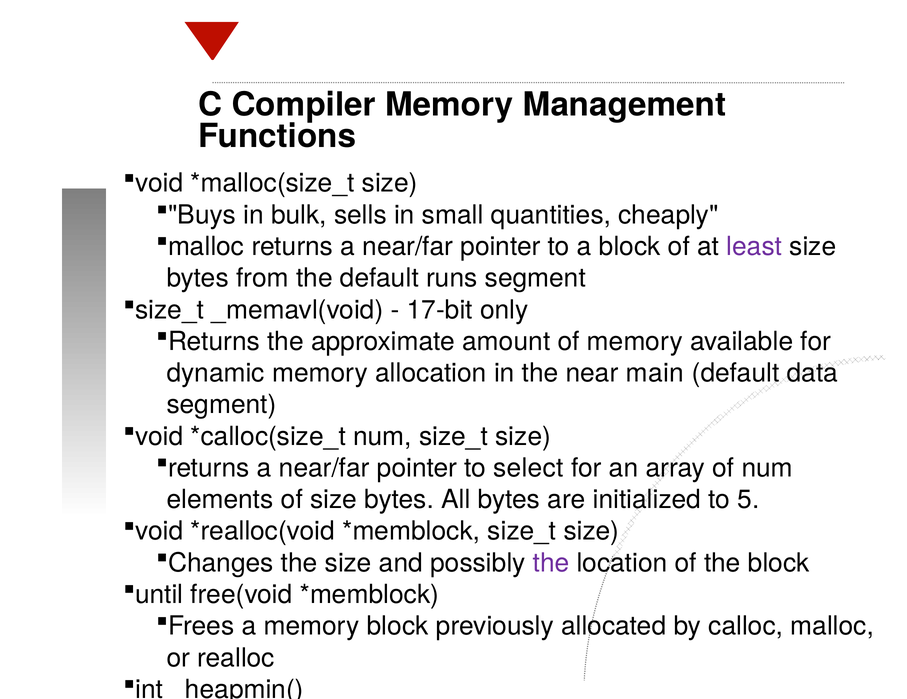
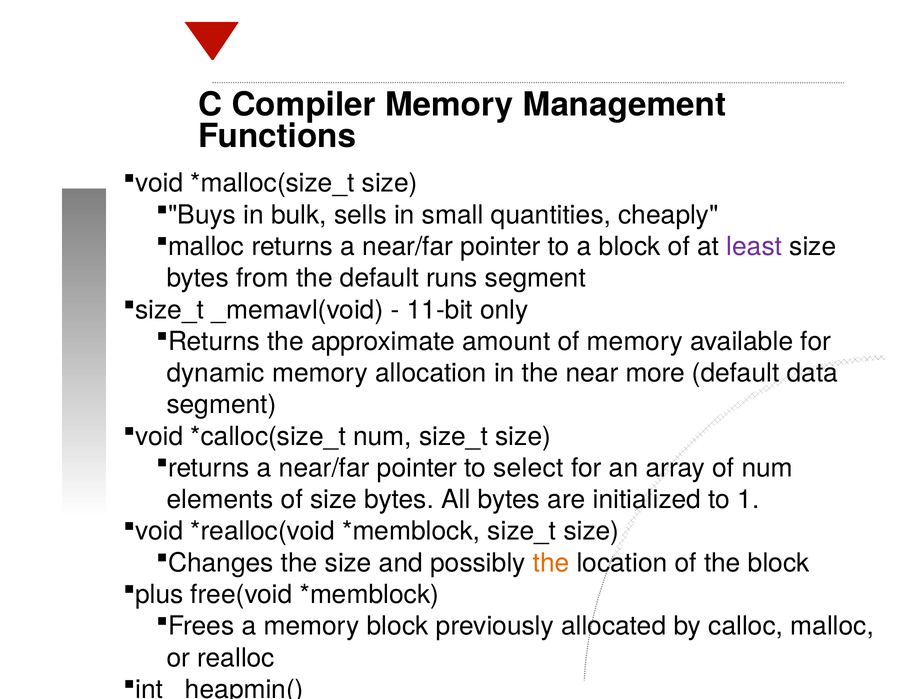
17-bit: 17-bit -> 11-bit
main: main -> more
5: 5 -> 1
the at (551, 563) colour: purple -> orange
until: until -> plus
